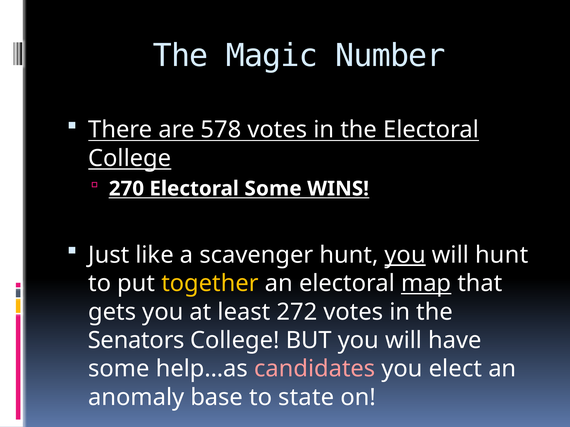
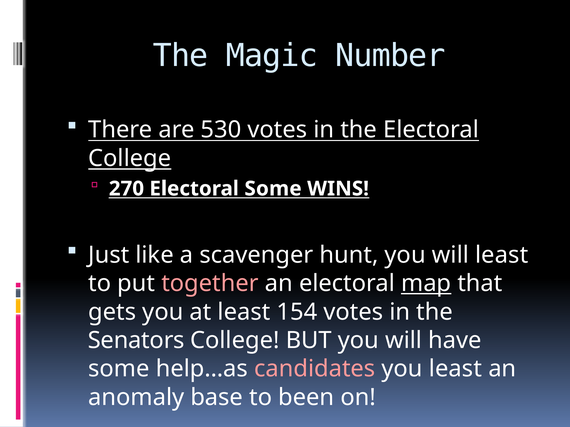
578: 578 -> 530
you at (405, 255) underline: present -> none
will hunt: hunt -> least
together colour: yellow -> pink
272: 272 -> 154
you elect: elect -> least
state: state -> been
